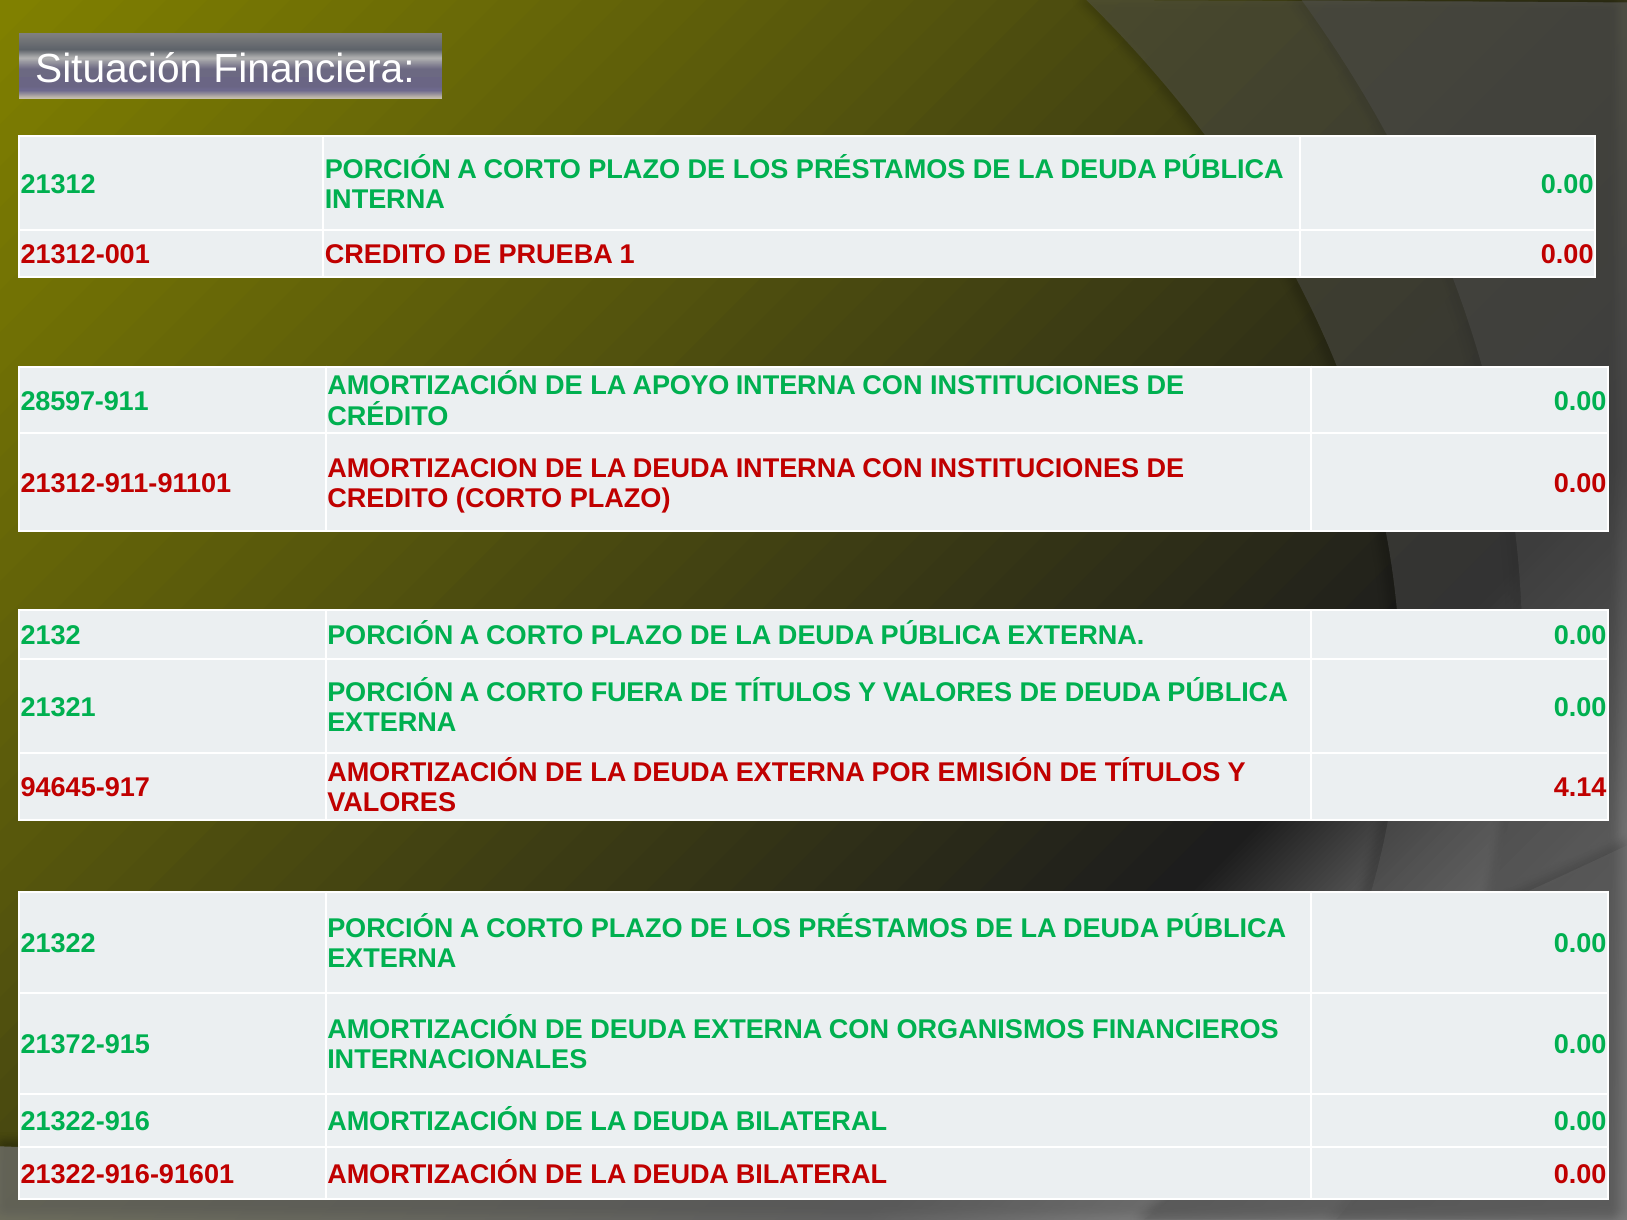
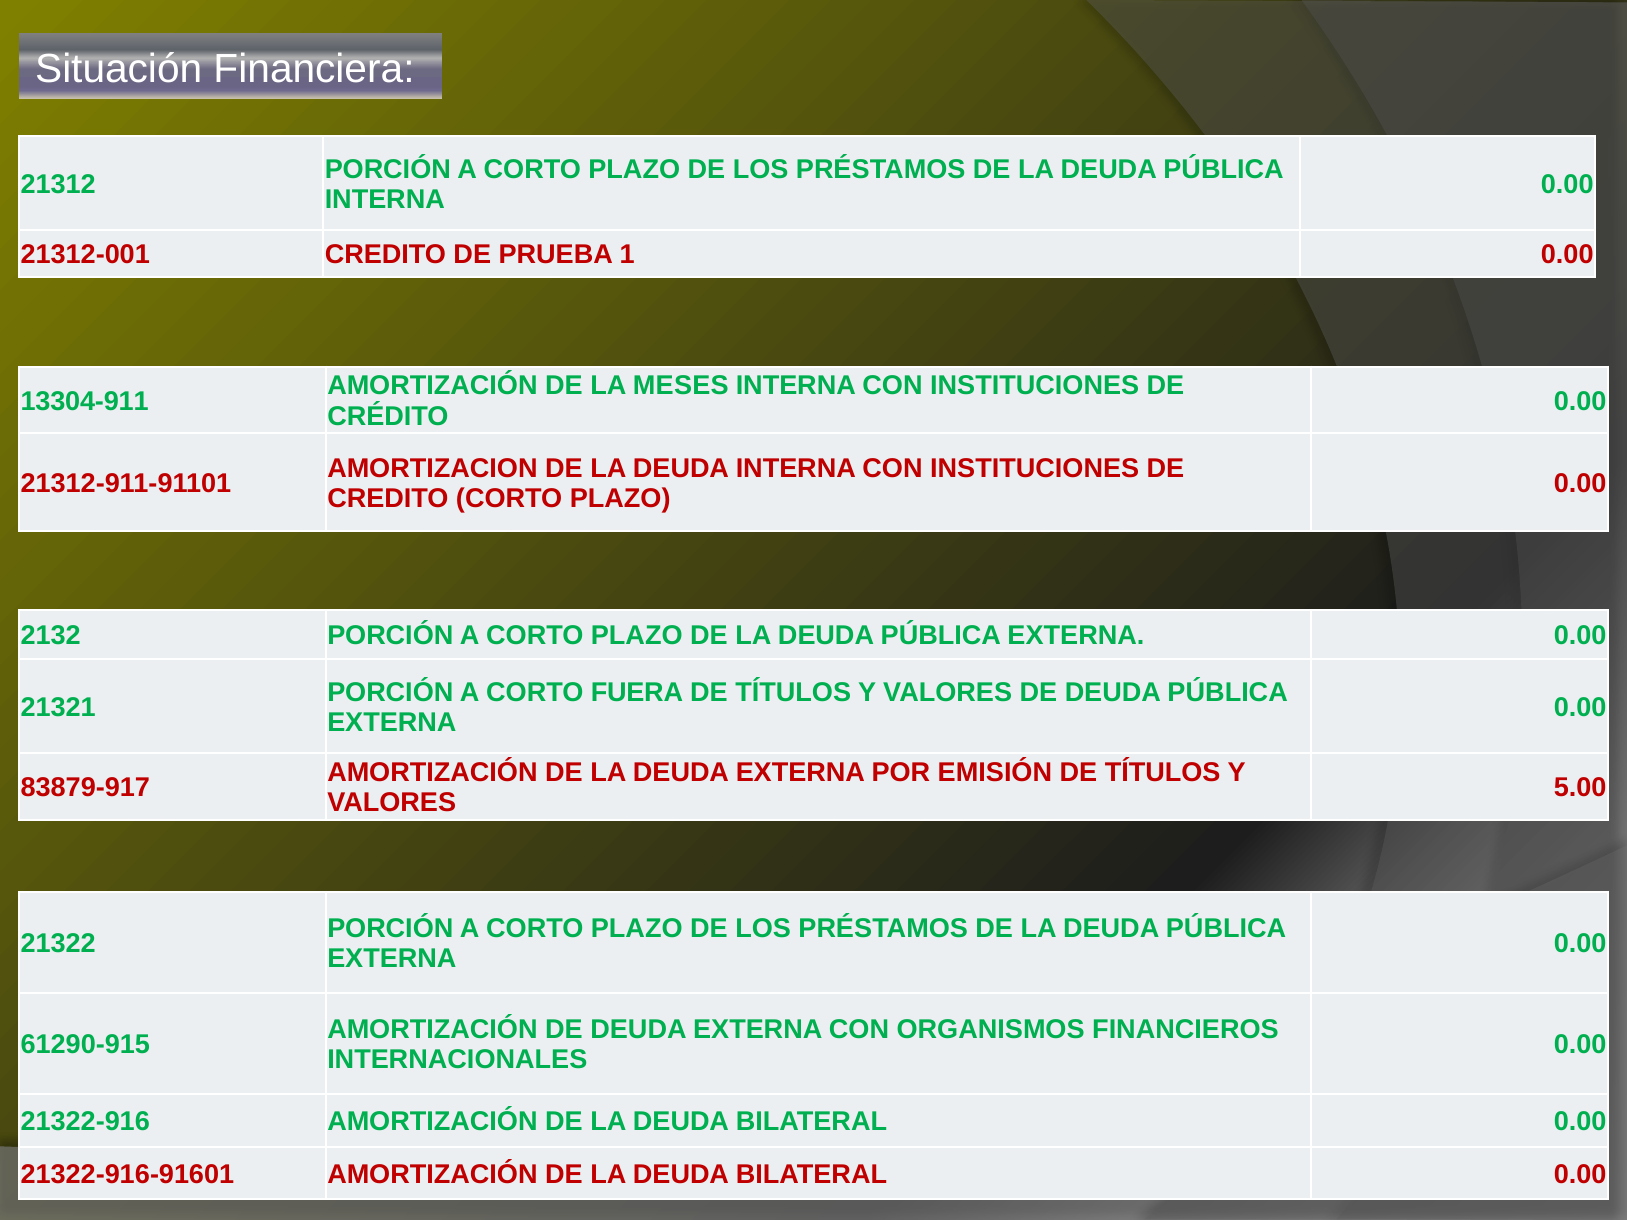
APOYO: APOYO -> MESES
28597-911: 28597-911 -> 13304-911
94645-917: 94645-917 -> 83879-917
4.14: 4.14 -> 5.00
21372-915: 21372-915 -> 61290-915
